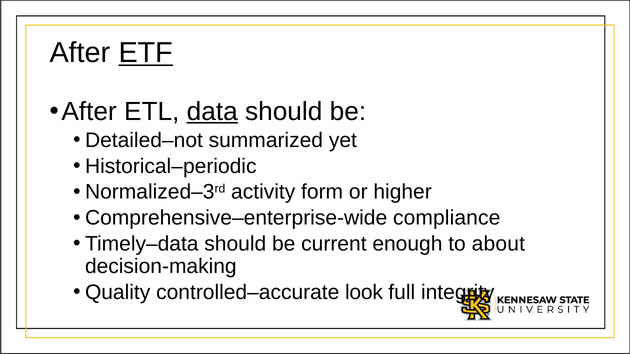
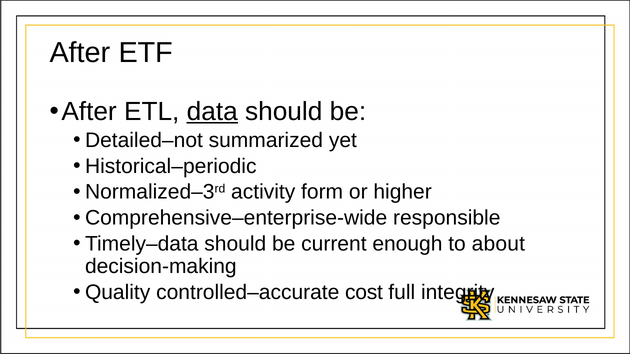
ETF underline: present -> none
compliance: compliance -> responsible
look: look -> cost
